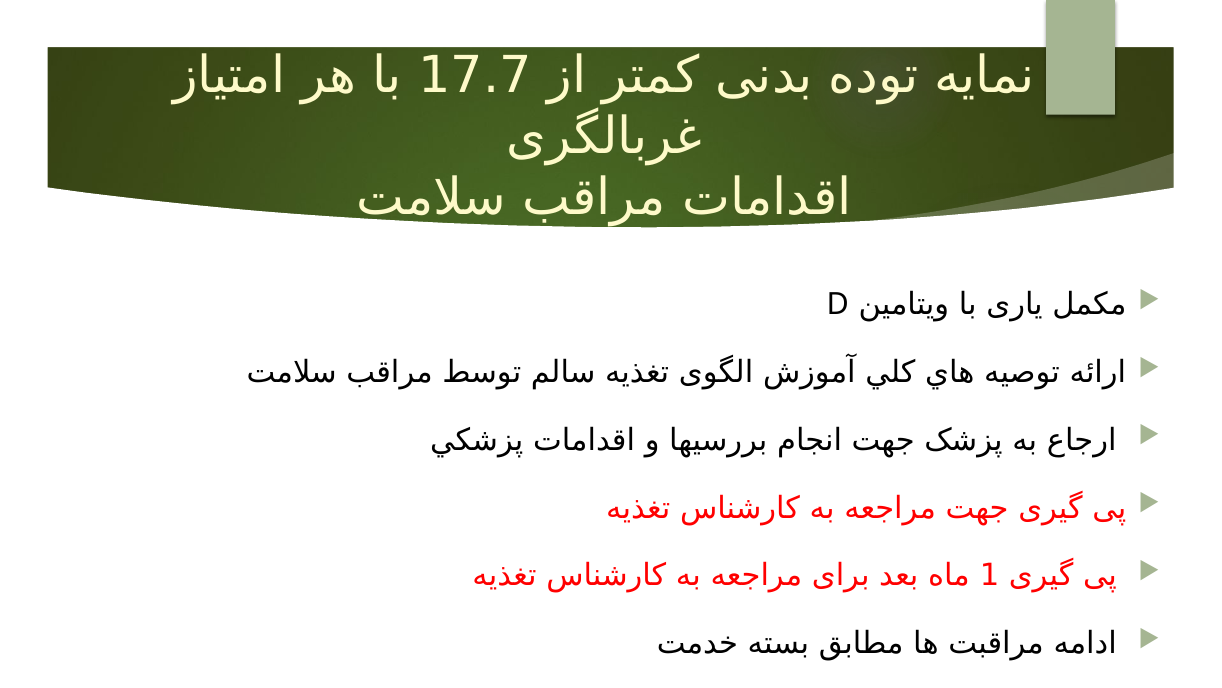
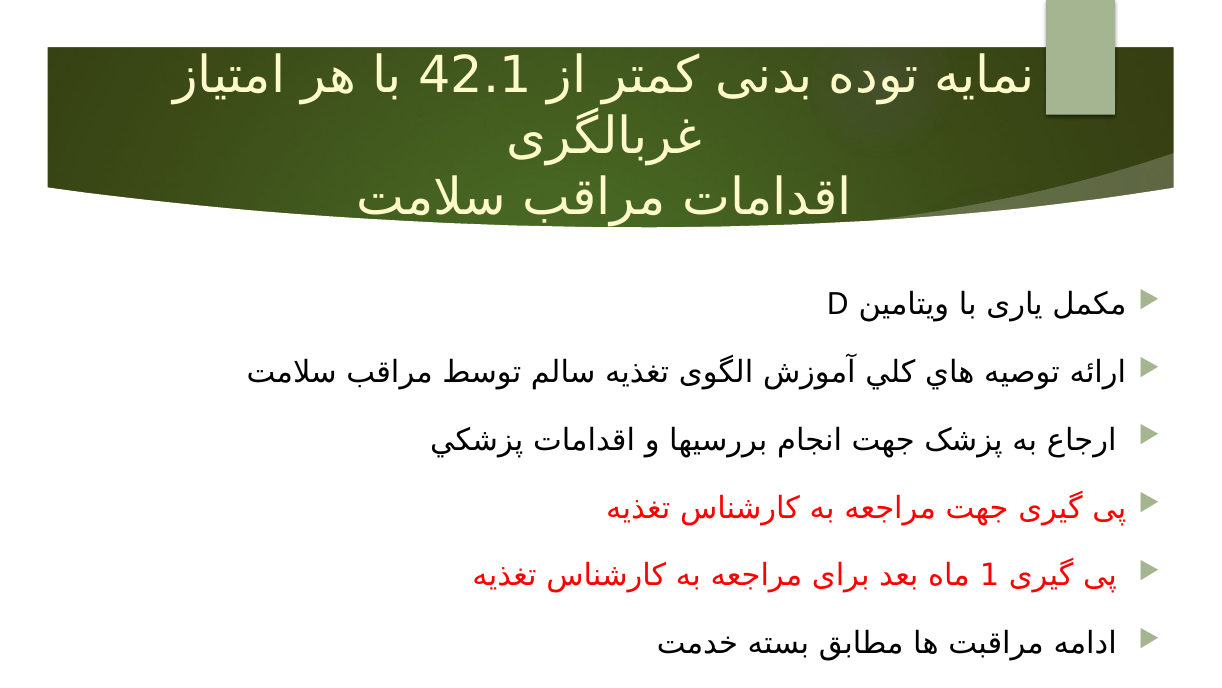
17.7: 17.7 -> 42.1
